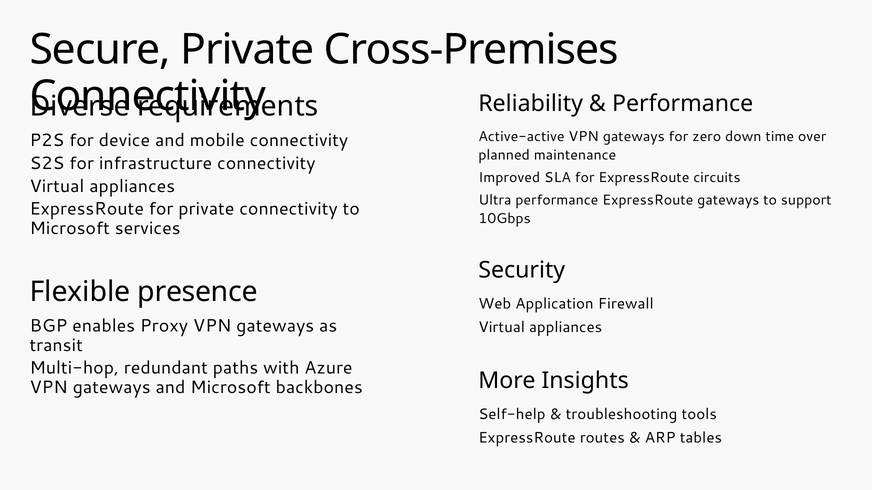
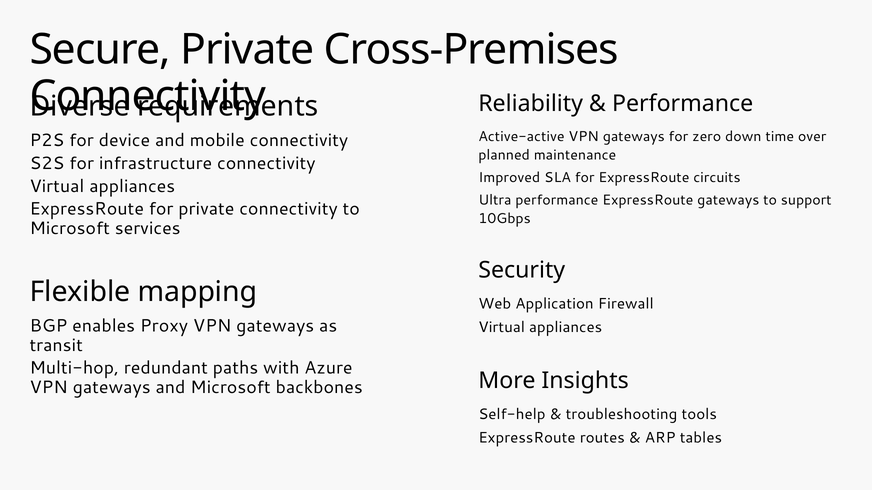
presence: presence -> mapping
